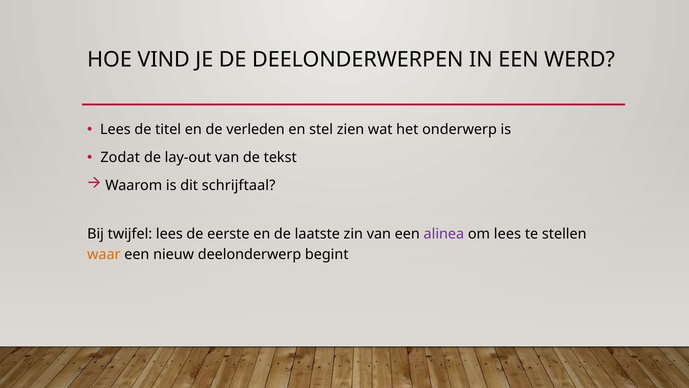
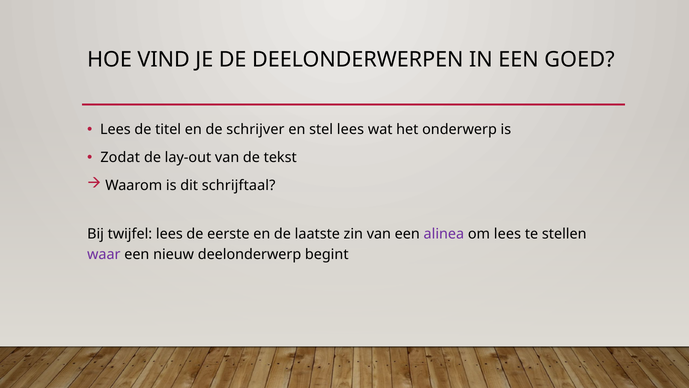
WERD: WERD -> GOED
verleden: verleden -> schrijver
stel zien: zien -> lees
waar colour: orange -> purple
